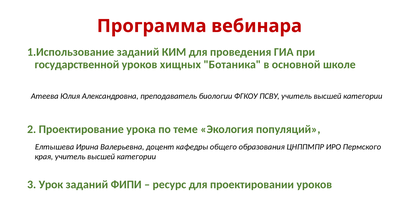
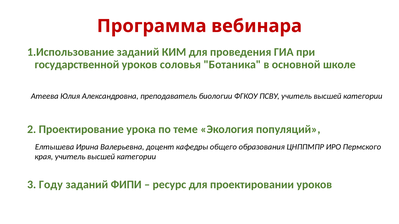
хищных: хищных -> соловья
Урок: Урок -> Году
